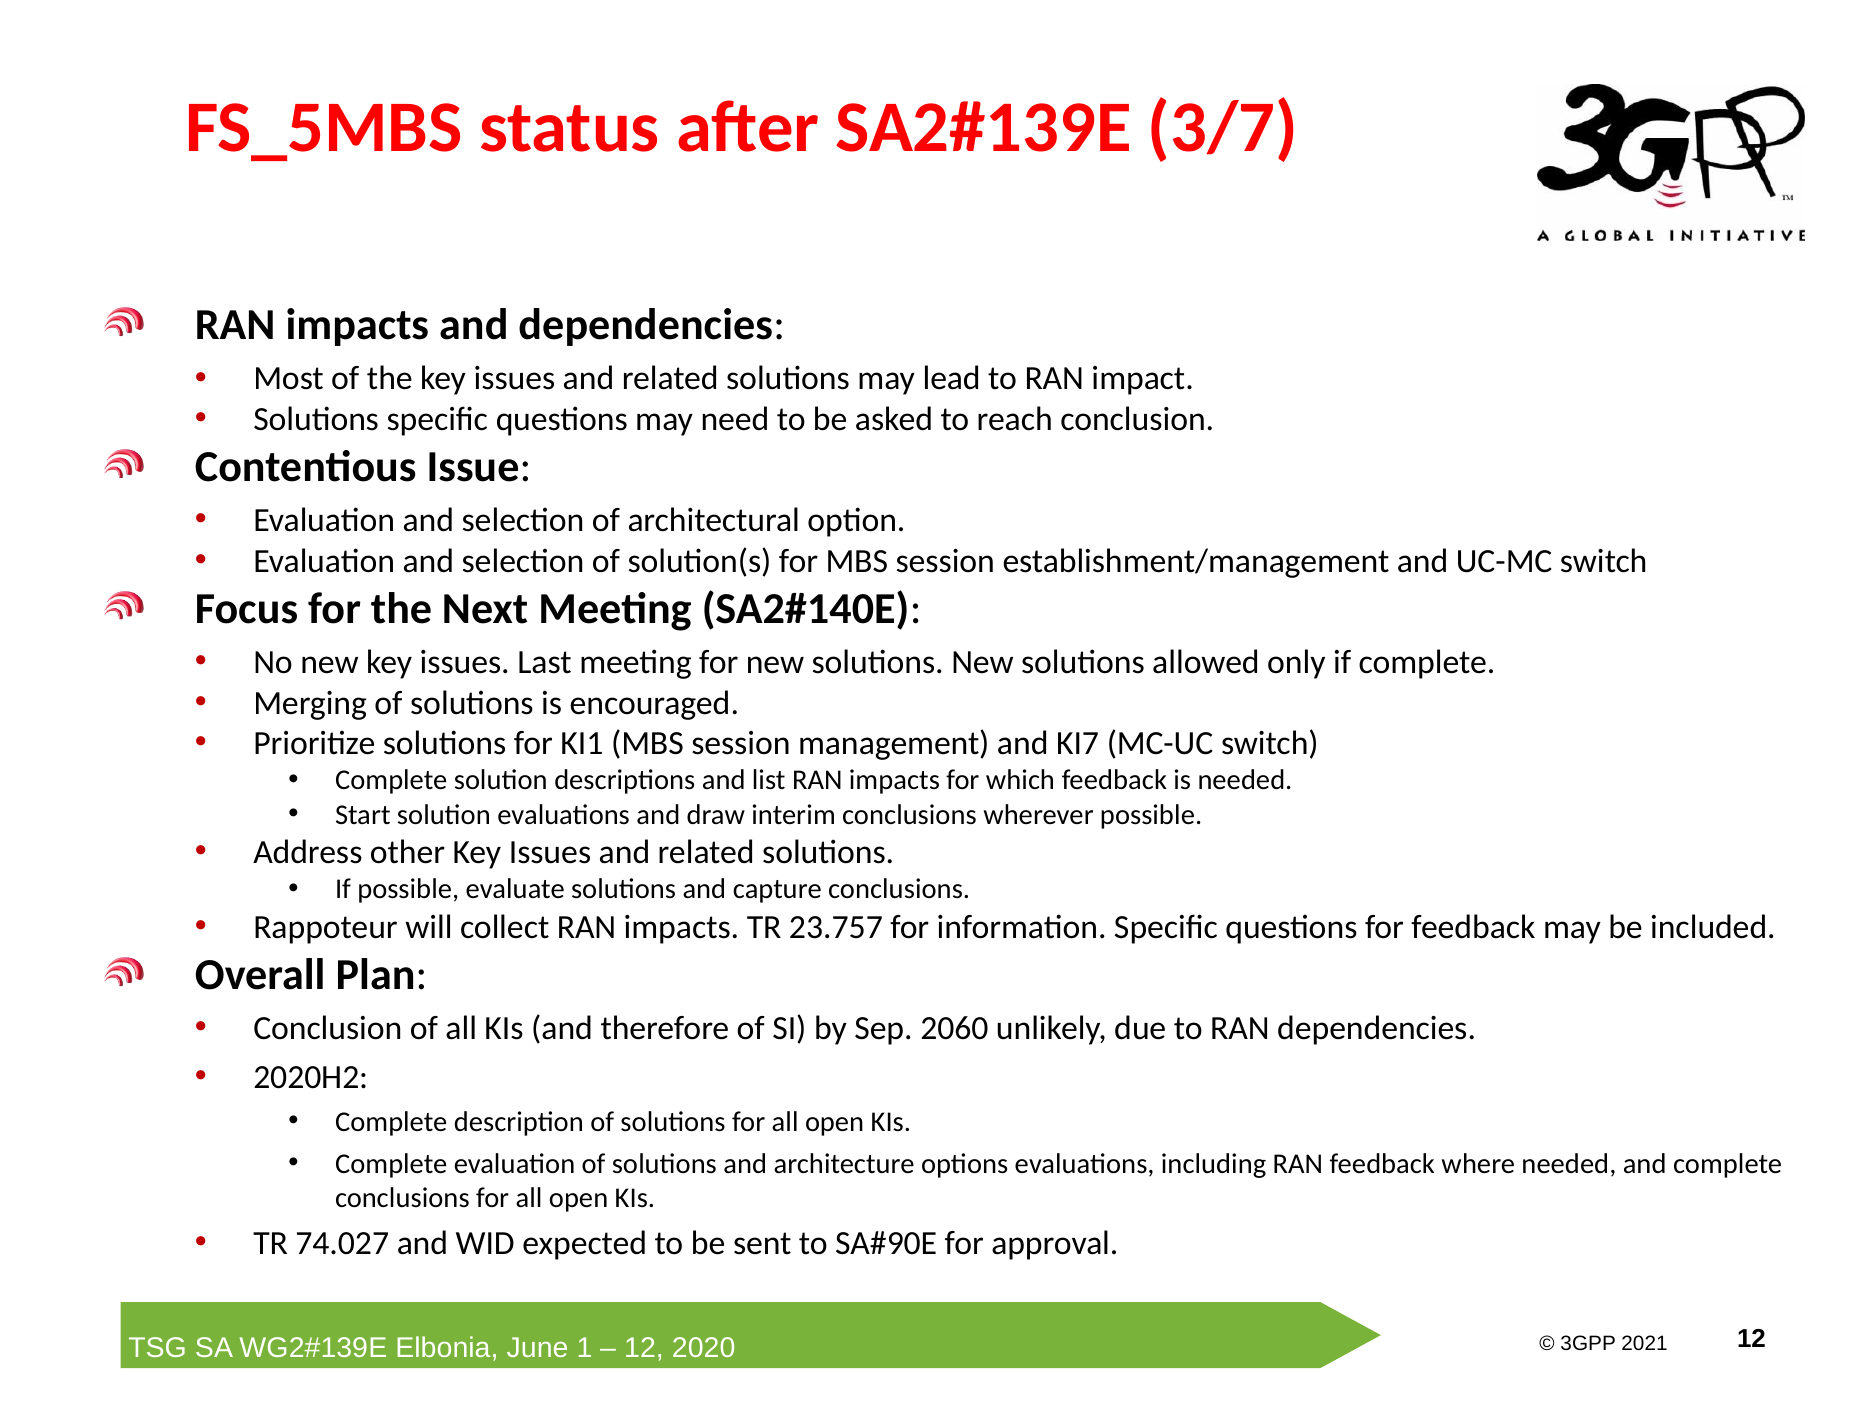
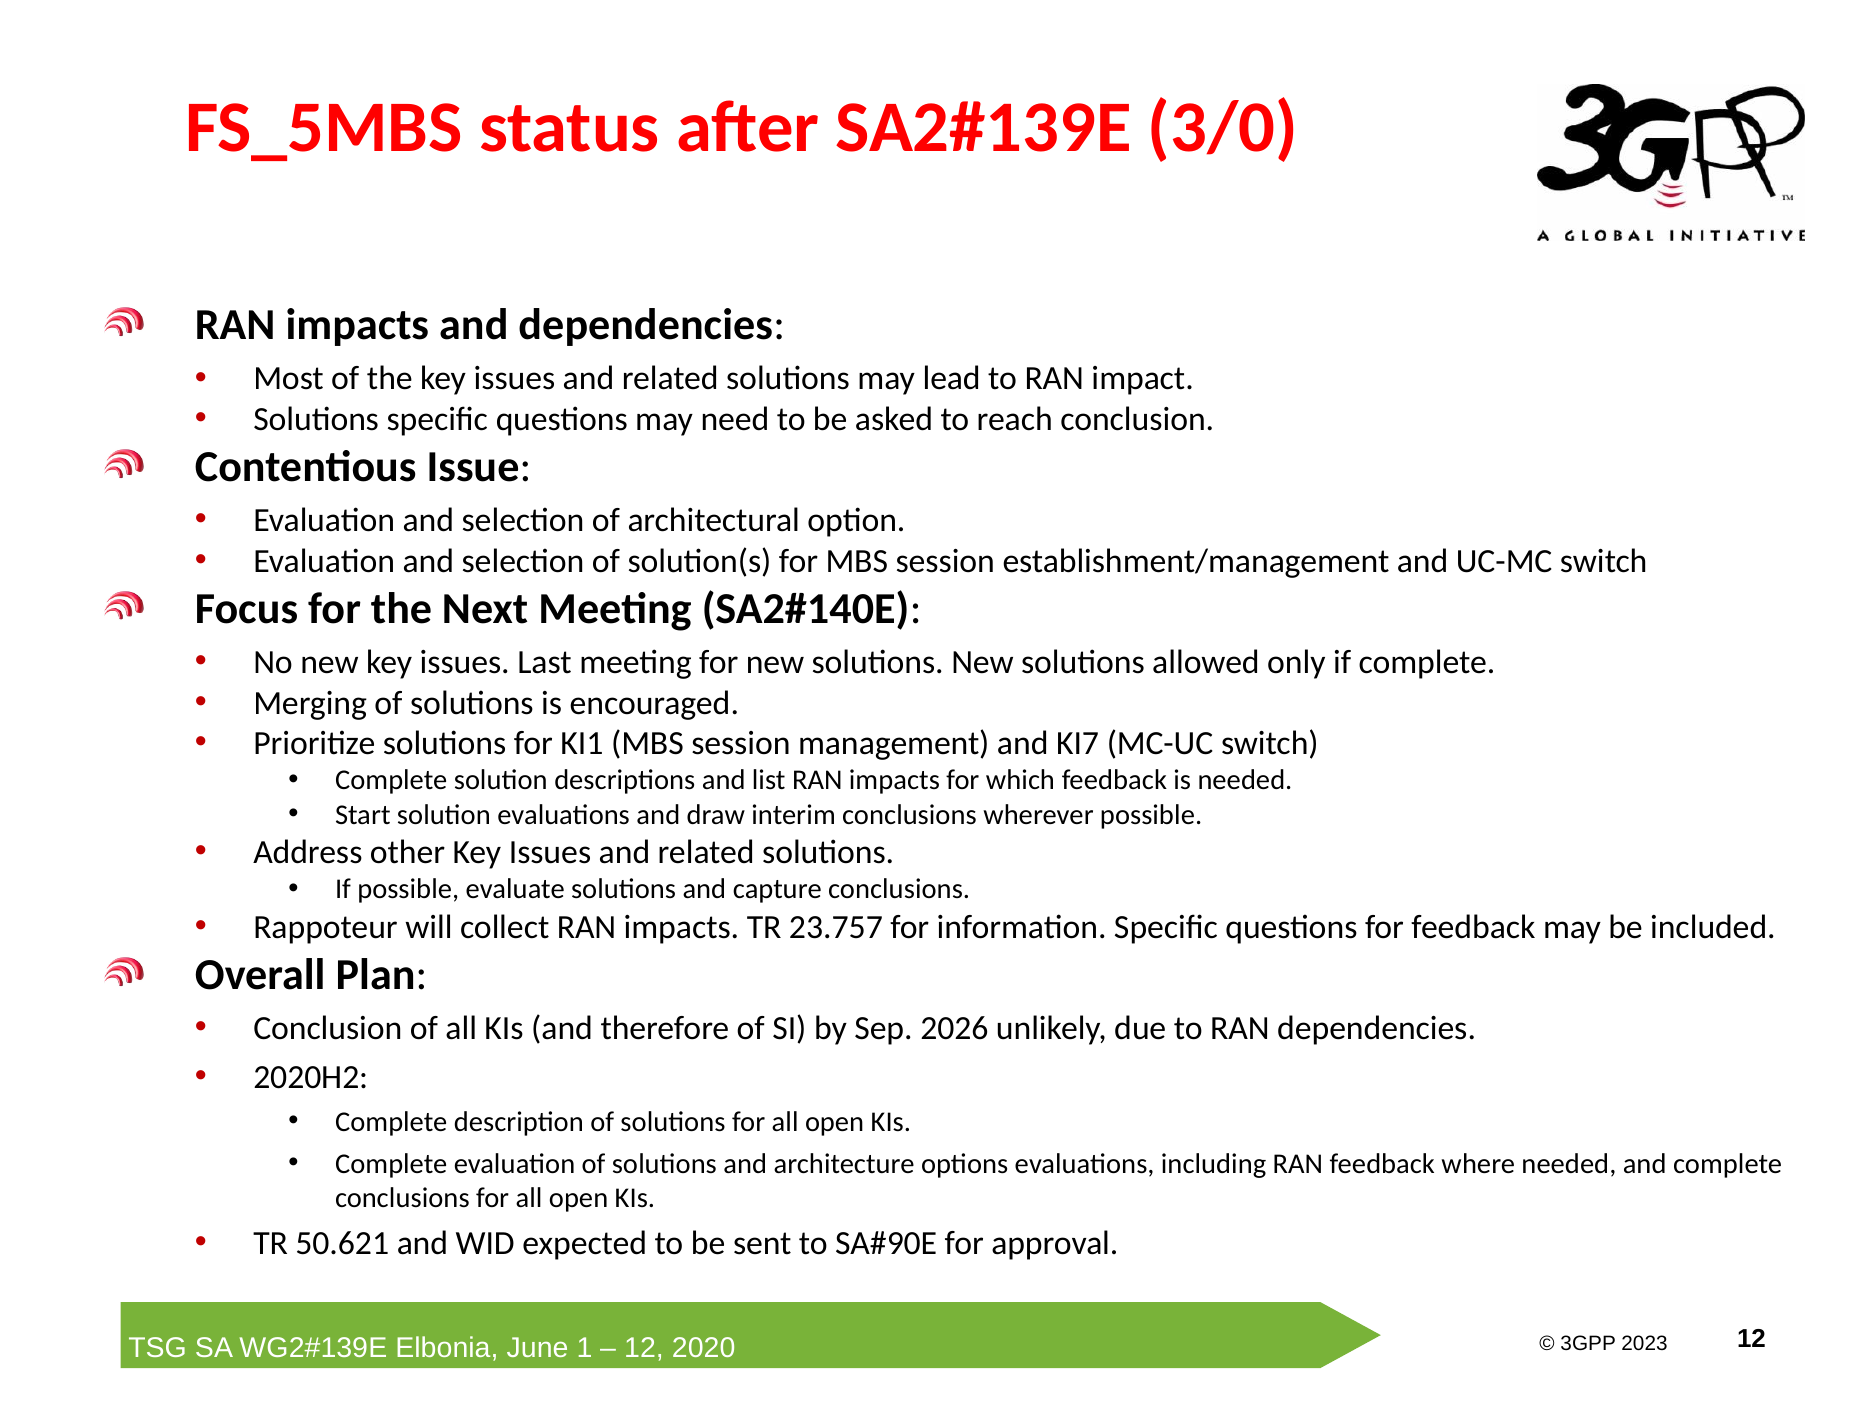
3/7: 3/7 -> 3/0
2060: 2060 -> 2026
74.027: 74.027 -> 50.621
2021: 2021 -> 2023
